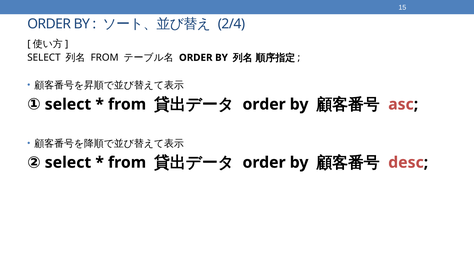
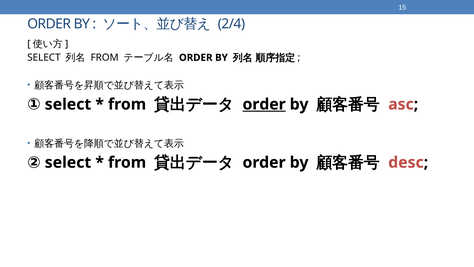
order at (264, 104) underline: none -> present
